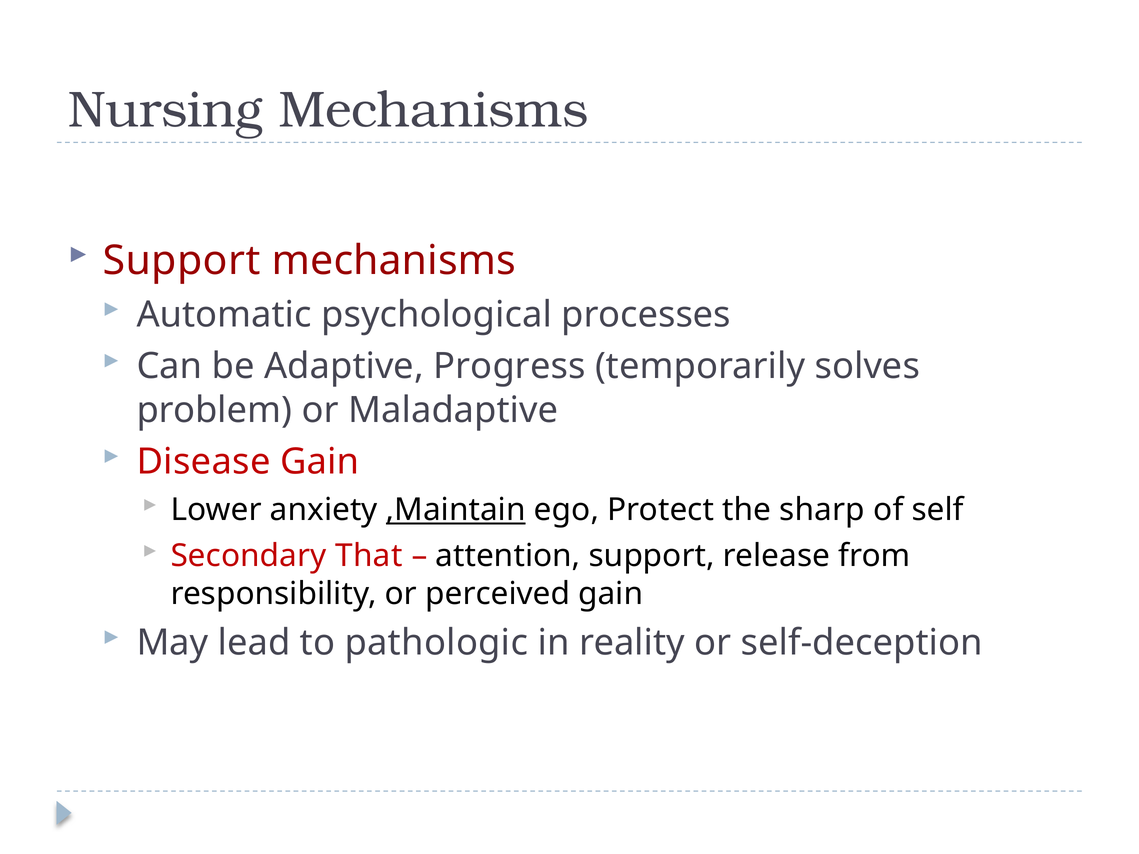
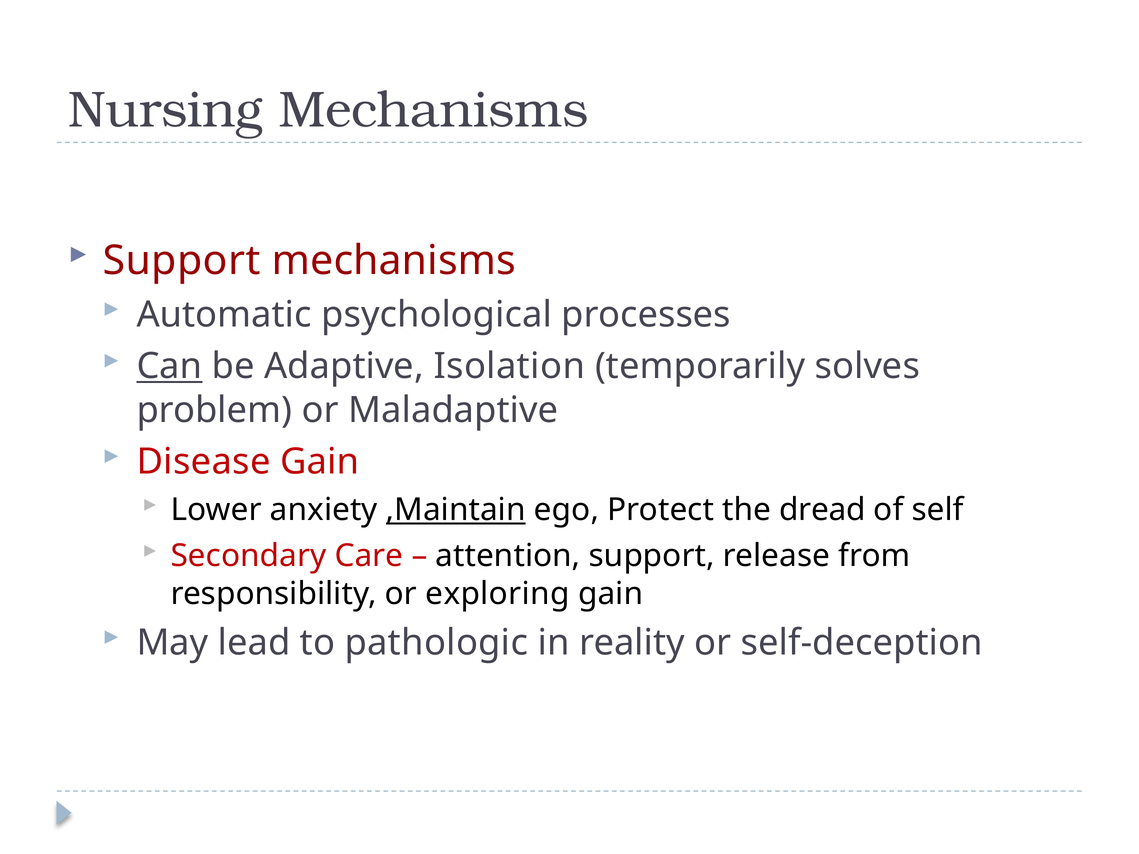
Can underline: none -> present
Progress: Progress -> Isolation
sharp: sharp -> dread
That: That -> Care
perceived: perceived -> exploring
